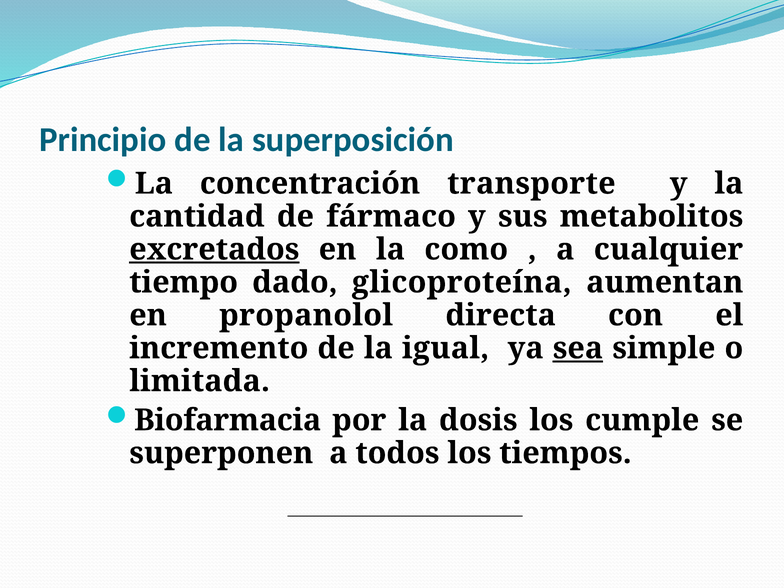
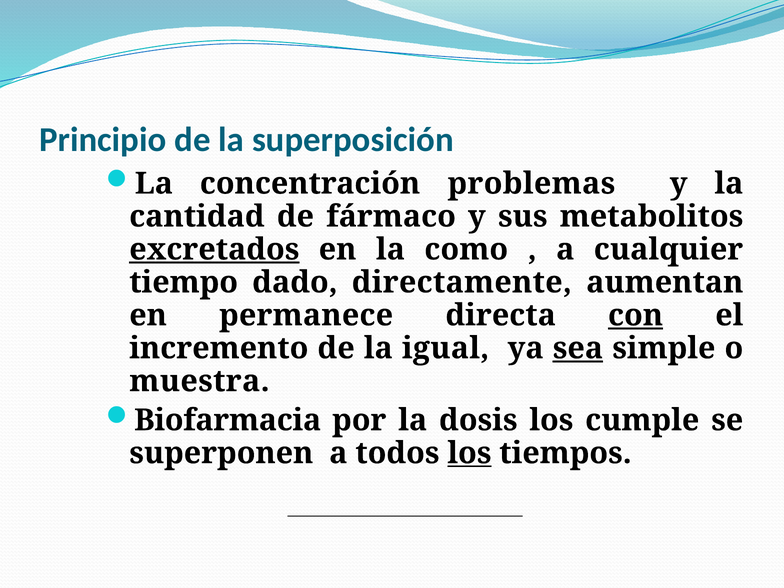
transporte: transporte -> problemas
glicoproteína: glicoproteína -> directamente
propanolol: propanolol -> permanece
con underline: none -> present
limitada: limitada -> muestra
los at (469, 453) underline: none -> present
